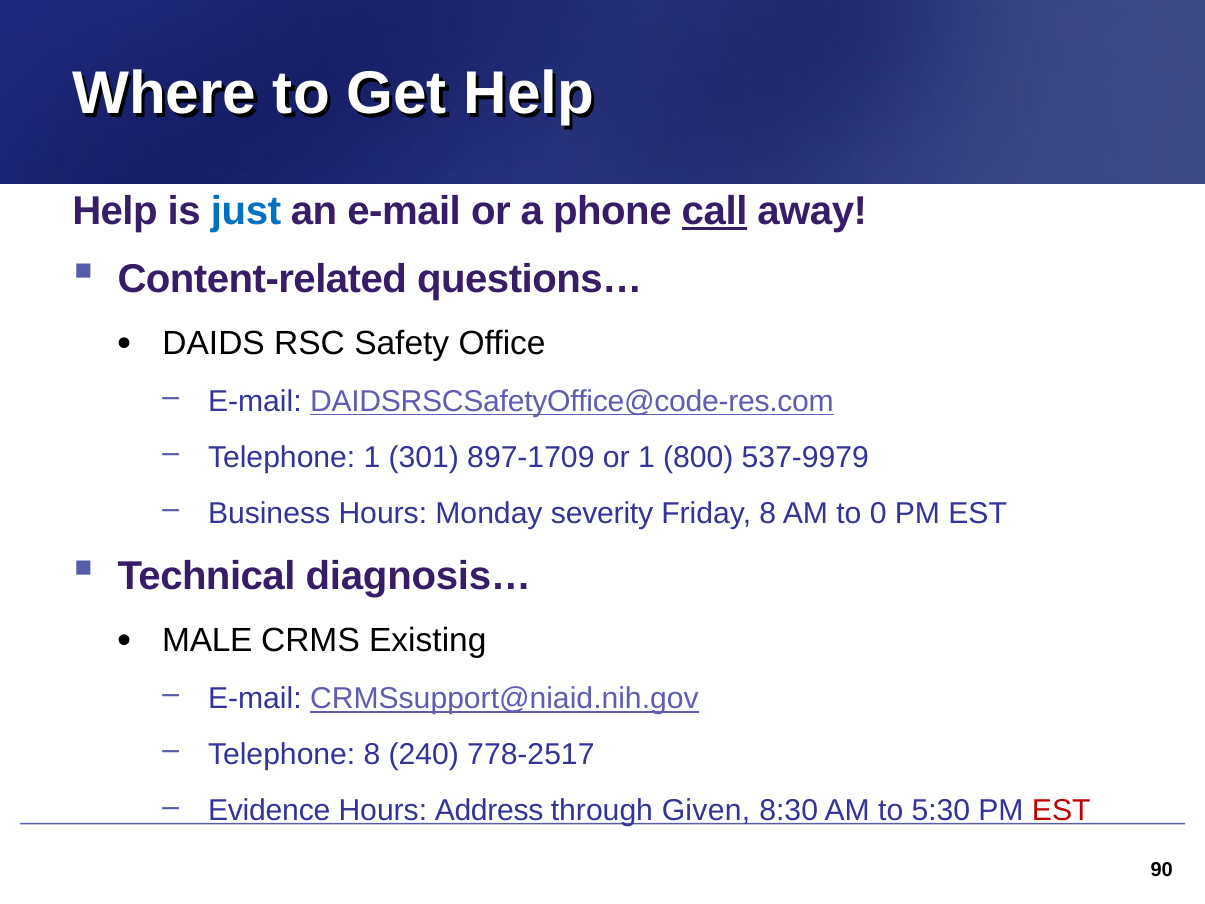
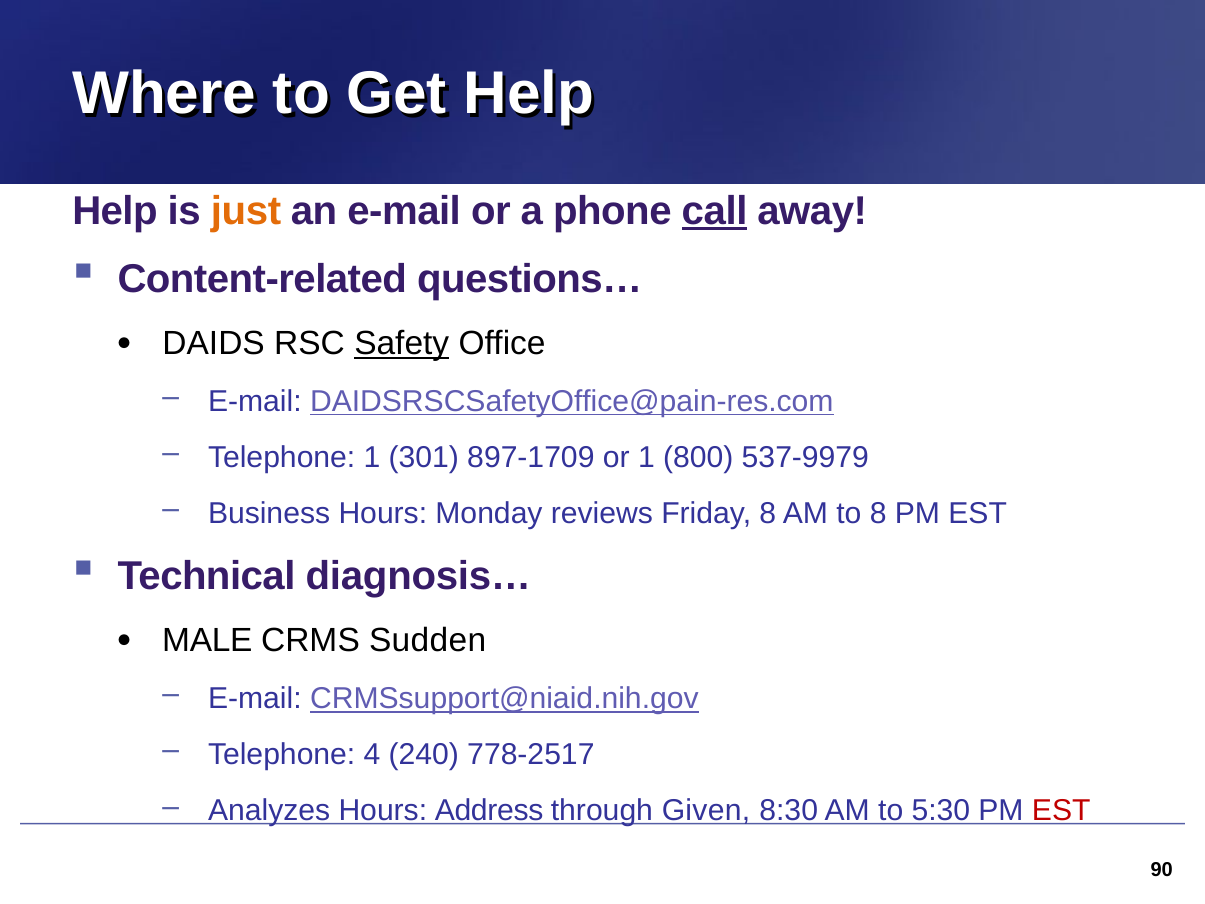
just colour: blue -> orange
Safety underline: none -> present
DAIDSRSCSafetyOffice@code-res.com: DAIDSRSCSafetyOffice@code-res.com -> DAIDSRSCSafetyOffice@pain-res.com
severity: severity -> reviews
to 0: 0 -> 8
Existing: Existing -> Sudden
Telephone 8: 8 -> 4
Evidence: Evidence -> Analyzes
